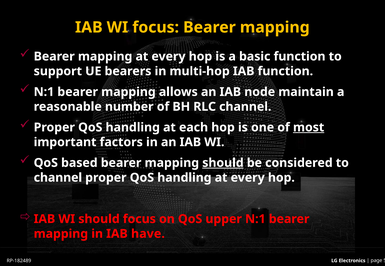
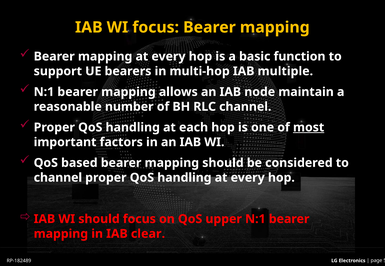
IAB function: function -> multiple
should at (223, 163) underline: present -> none
have: have -> clear
